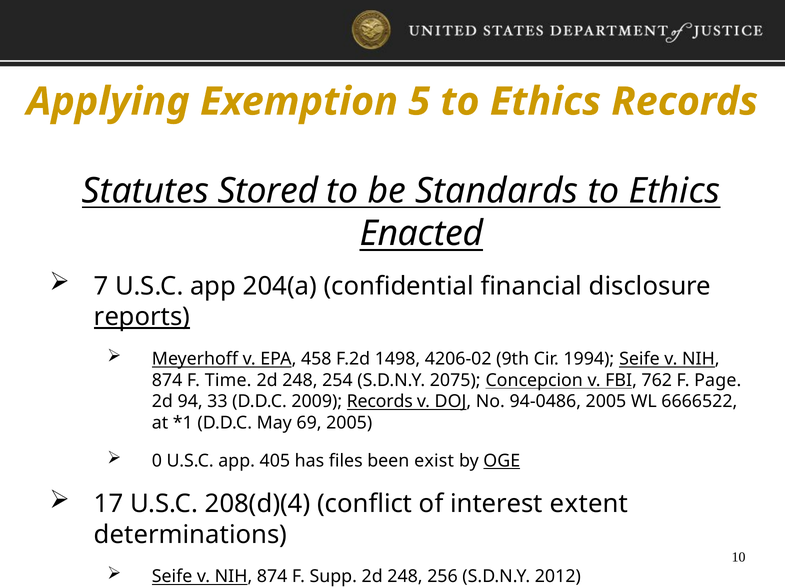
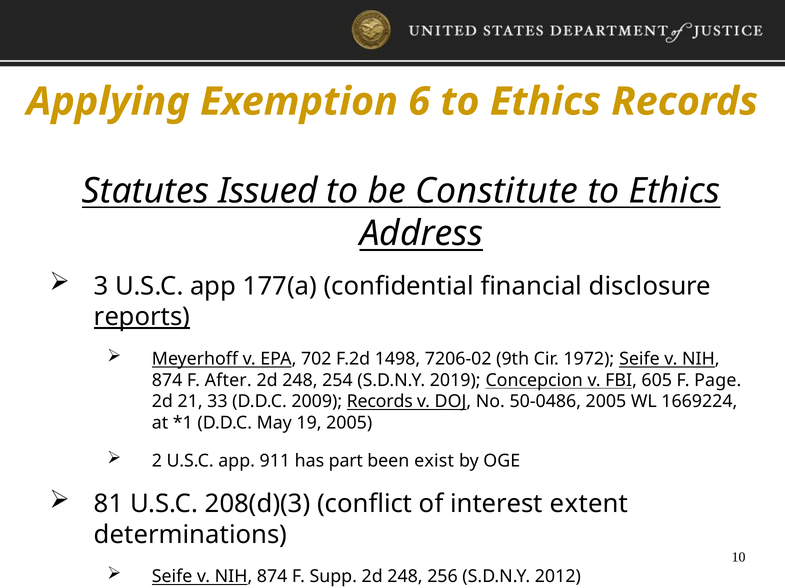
5: 5 -> 6
Stored: Stored -> Issued
Standards: Standards -> Constitute
Enacted: Enacted -> Address
7: 7 -> 3
204(a: 204(a -> 177(a
458: 458 -> 702
4206-02: 4206-02 -> 7206-02
1994: 1994 -> 1972
Time: Time -> After
2075: 2075 -> 2019
762: 762 -> 605
94: 94 -> 21
94-0486: 94-0486 -> 50-0486
6666522: 6666522 -> 1669224
69: 69 -> 19
0: 0 -> 2
405: 405 -> 911
files: files -> part
OGE underline: present -> none
17: 17 -> 81
208(d)(4: 208(d)(4 -> 208(d)(3
